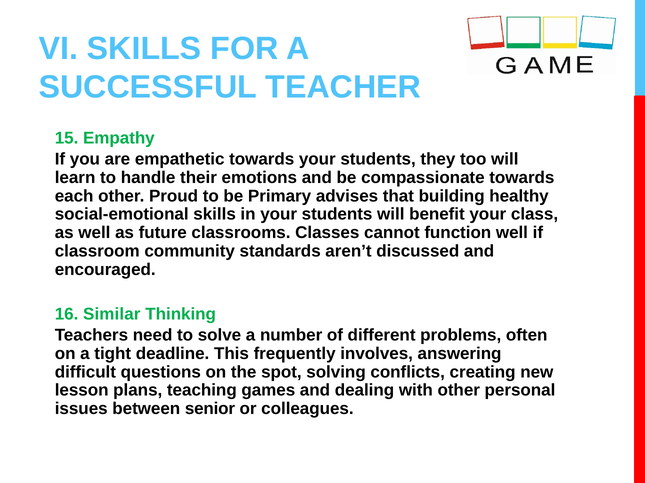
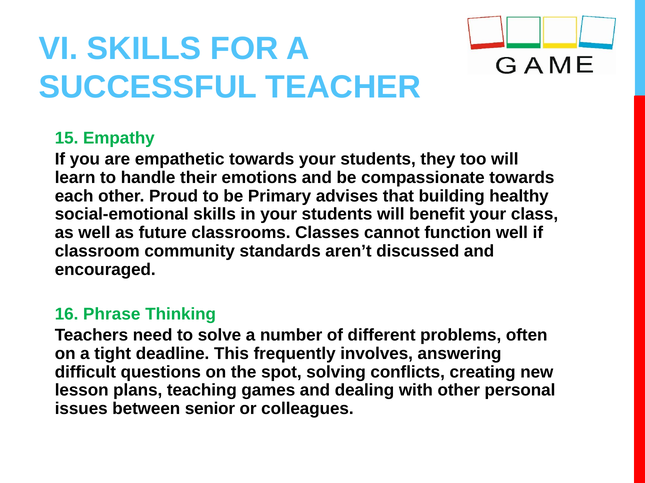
Similar: Similar -> Phrase
